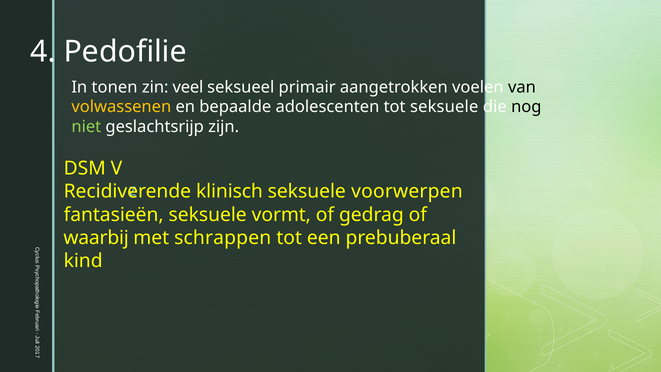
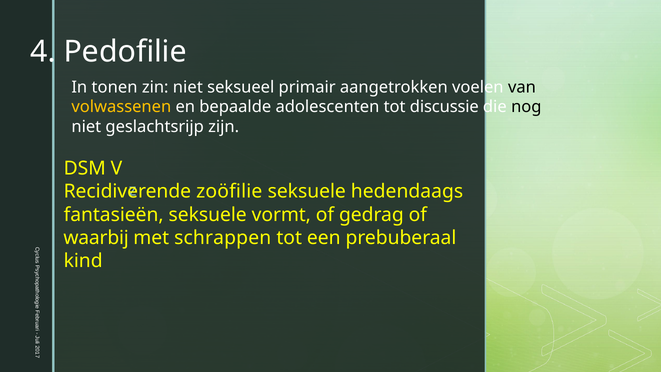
zin veel: veel -> niet
tot seksuele: seksuele -> discussie
niet at (86, 127) colour: light green -> white
klinisch: klinisch -> zoöfilie
voorwerpen: voorwerpen -> hedendaags
